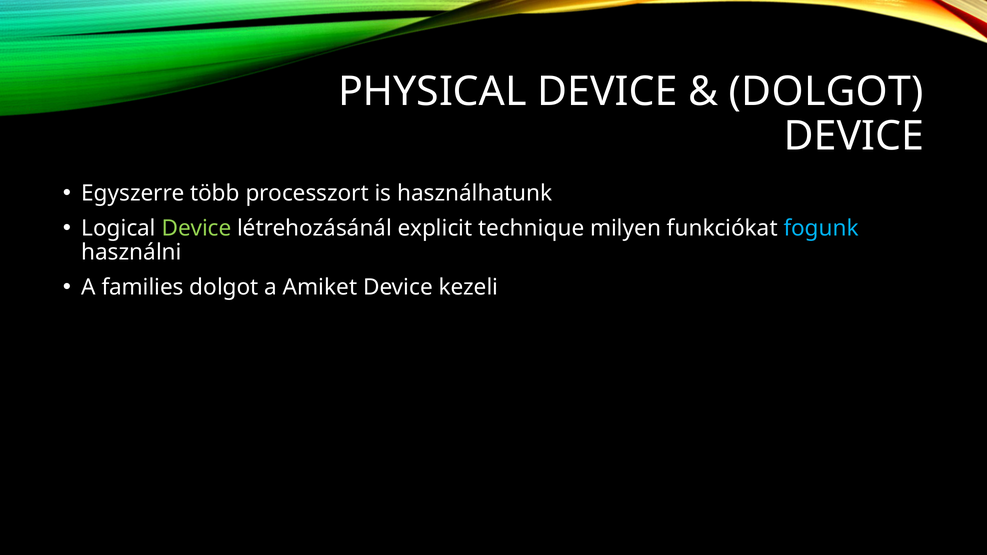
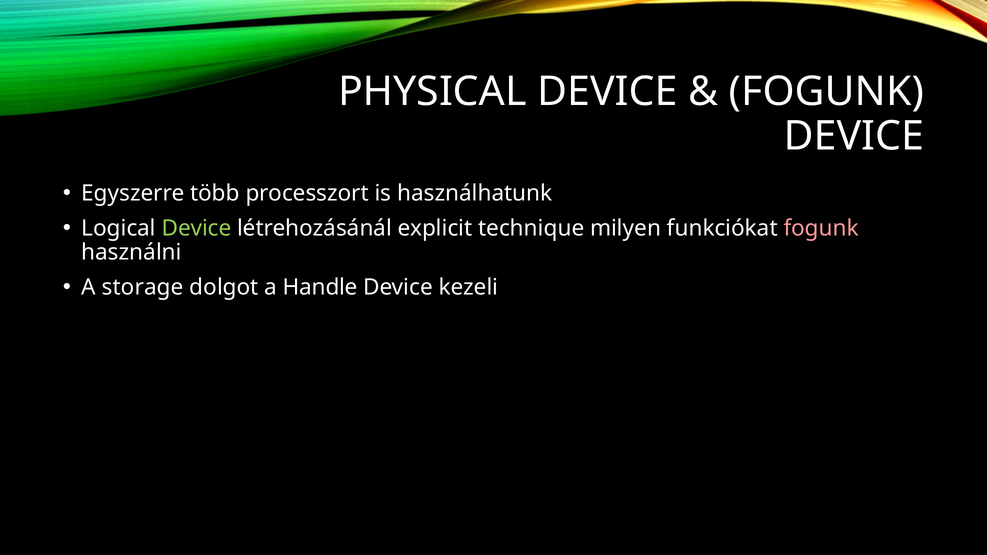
DOLGOT at (826, 92): DOLGOT -> FOGUNK
fogunk at (821, 228) colour: light blue -> pink
families: families -> storage
Amiket: Amiket -> Handle
